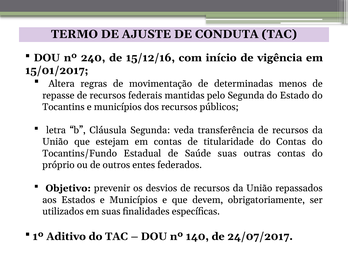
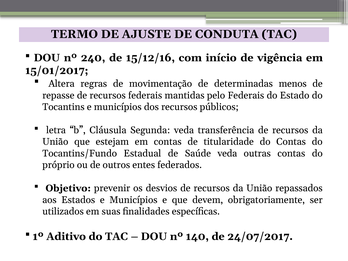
pelo Segunda: Segunda -> Federais
Saúde suas: suas -> veda
